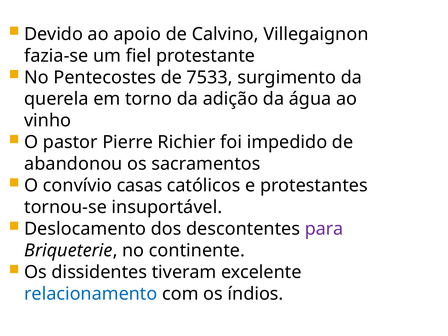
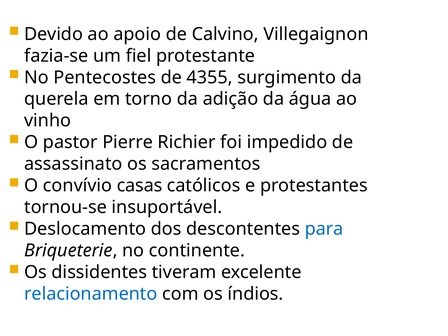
7533: 7533 -> 4355
abandonou: abandonou -> assassinato
para colour: purple -> blue
